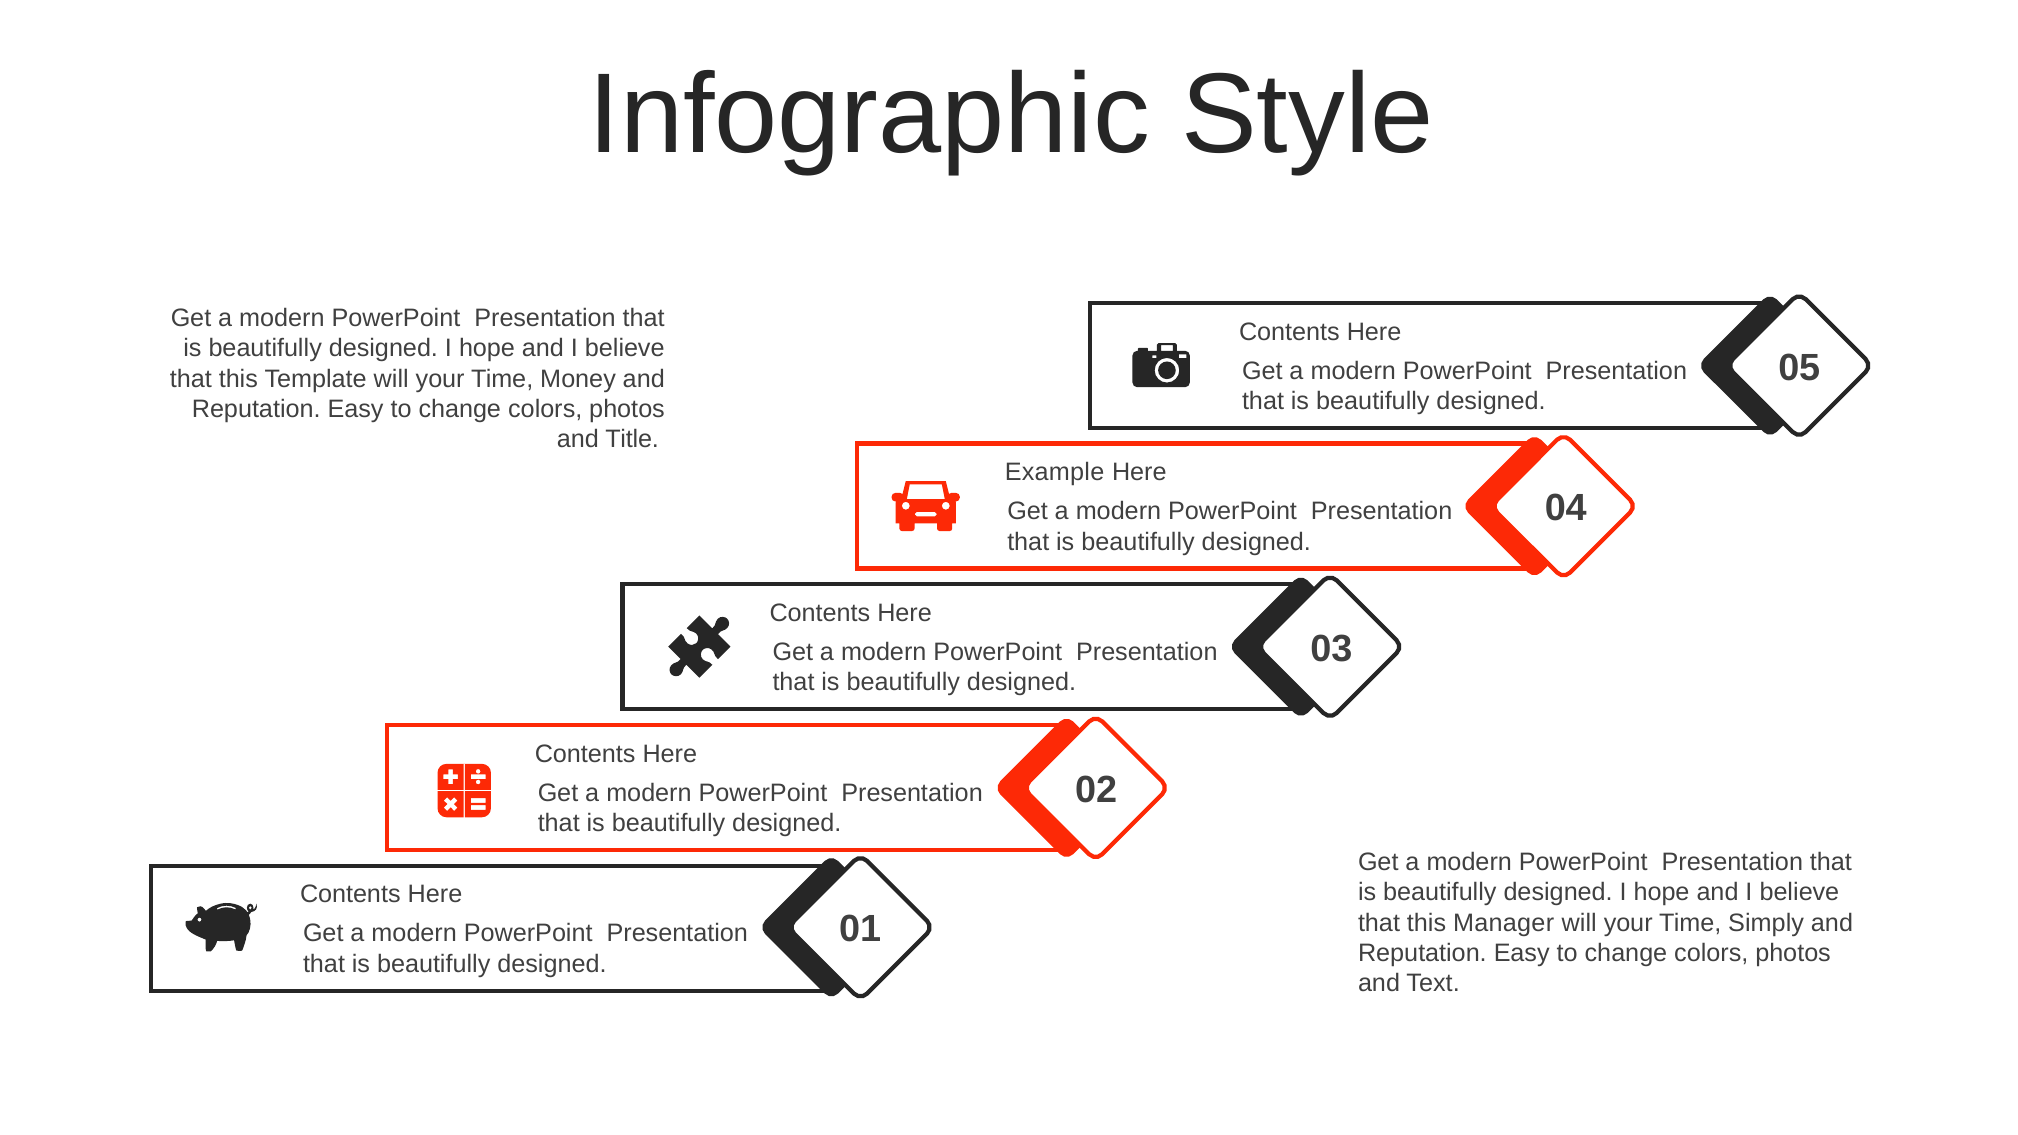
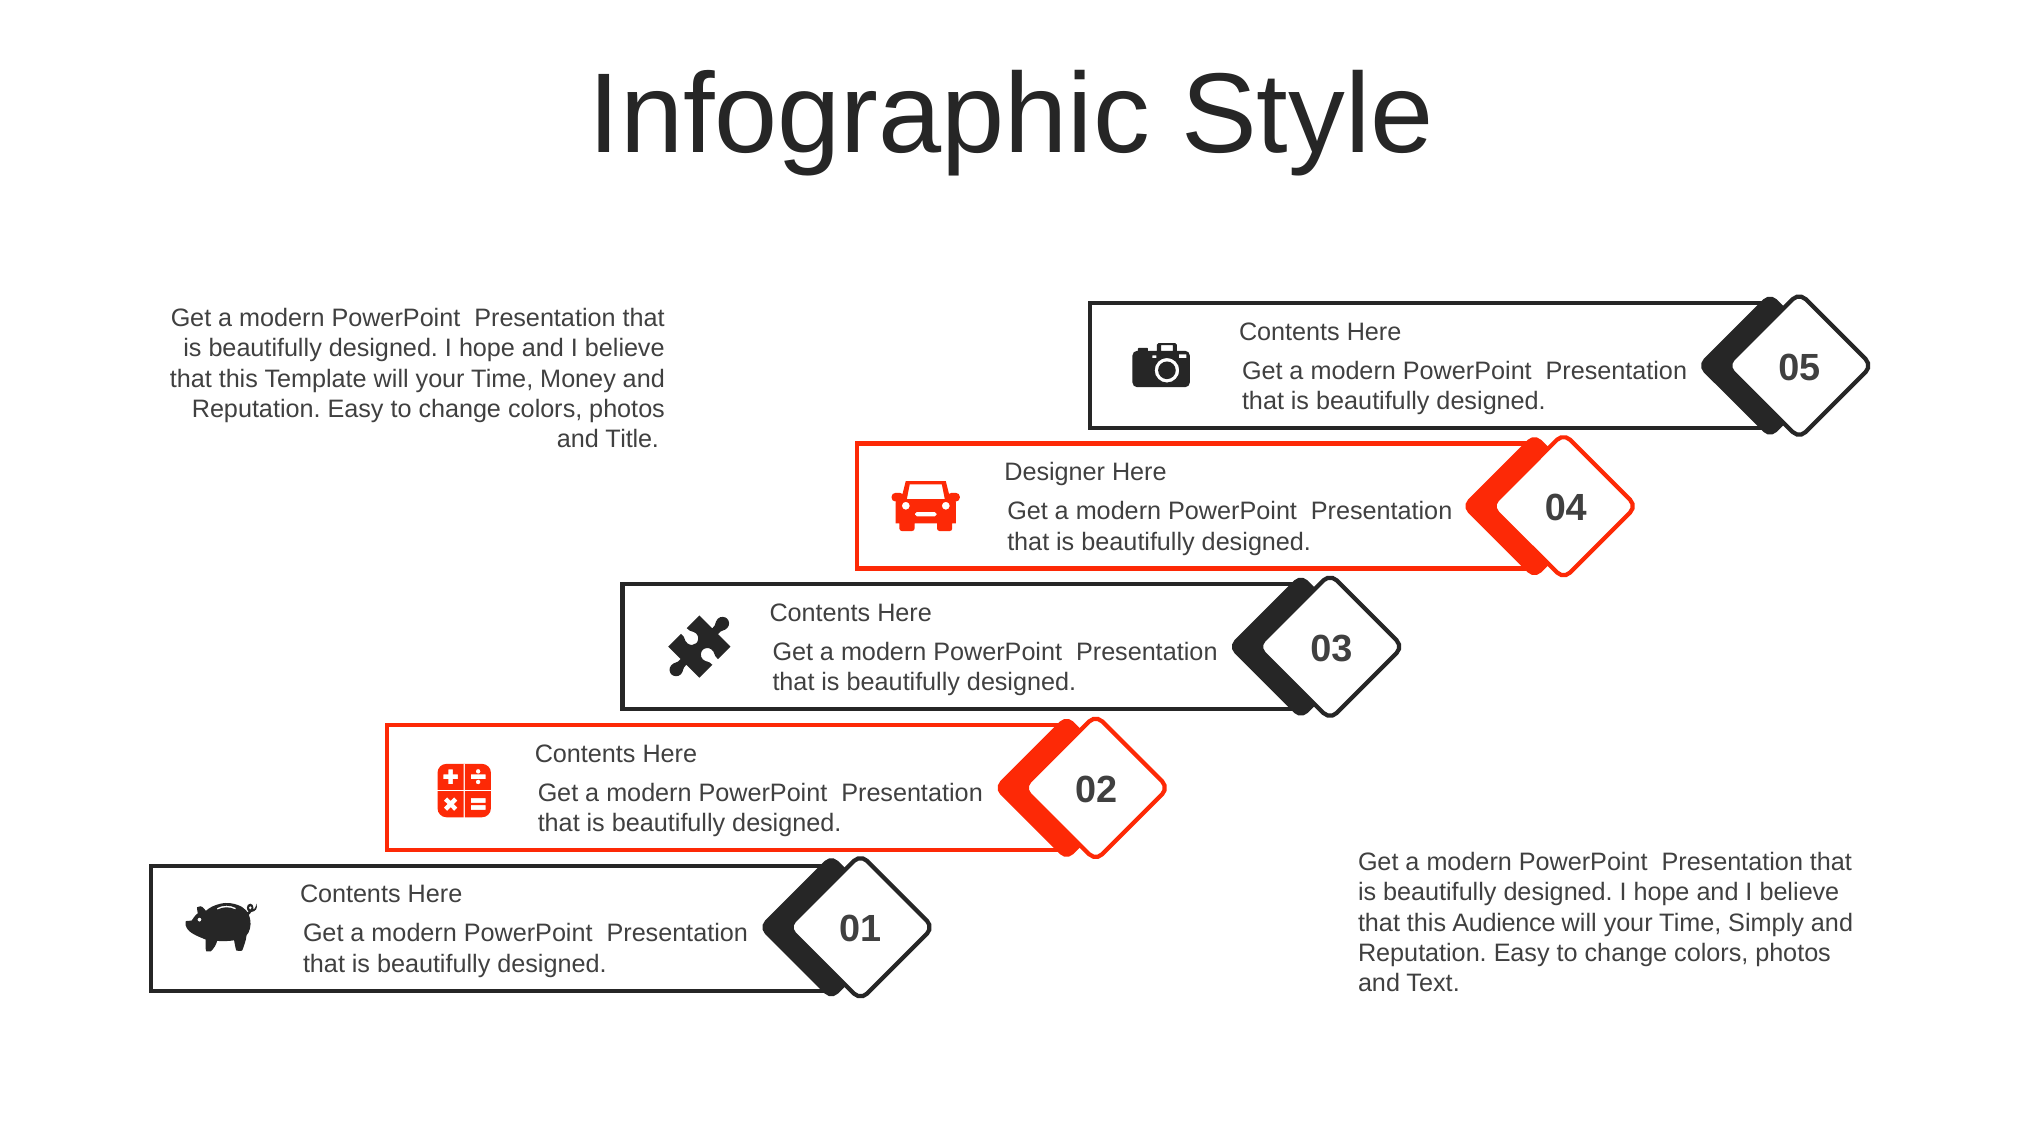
Example: Example -> Designer
Manager: Manager -> Audience
